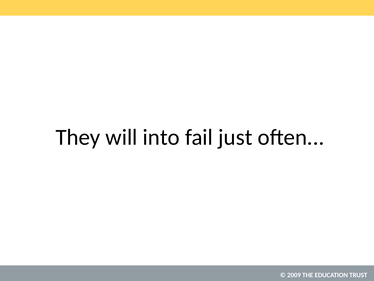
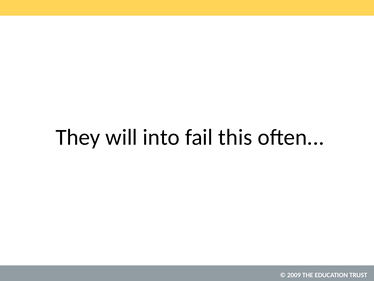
just: just -> this
